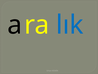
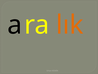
lık colour: blue -> orange
